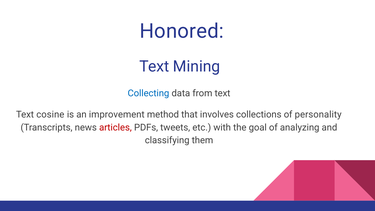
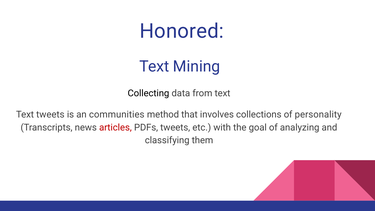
Collecting colour: blue -> black
Text cosine: cosine -> tweets
improvement: improvement -> communities
